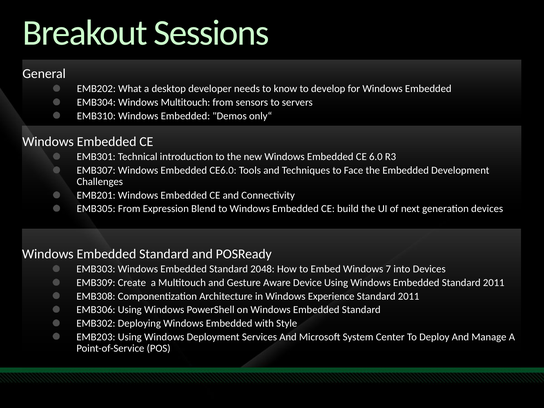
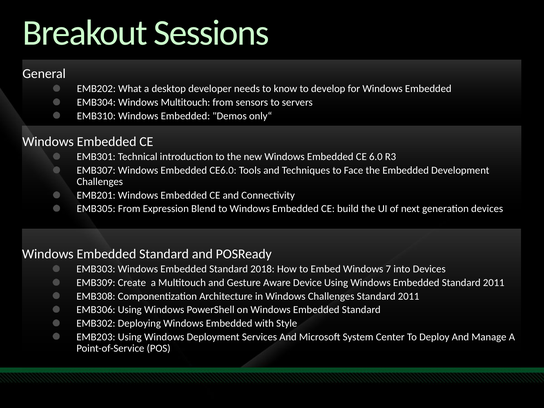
2048: 2048 -> 2018
Windows Experience: Experience -> Challenges
